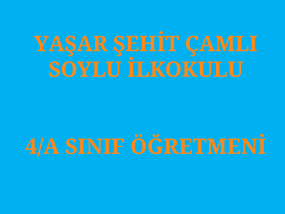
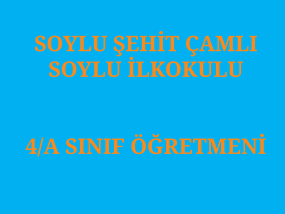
YAŞAR at (71, 44): YAŞAR -> SOYLU
